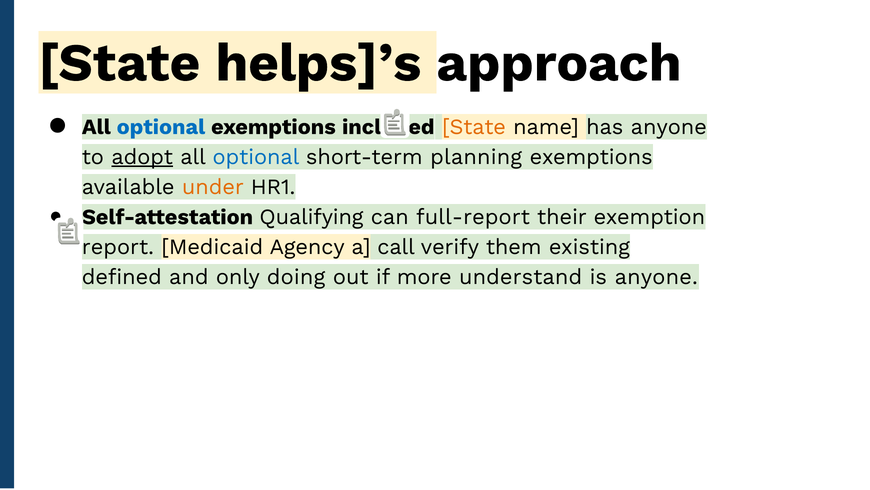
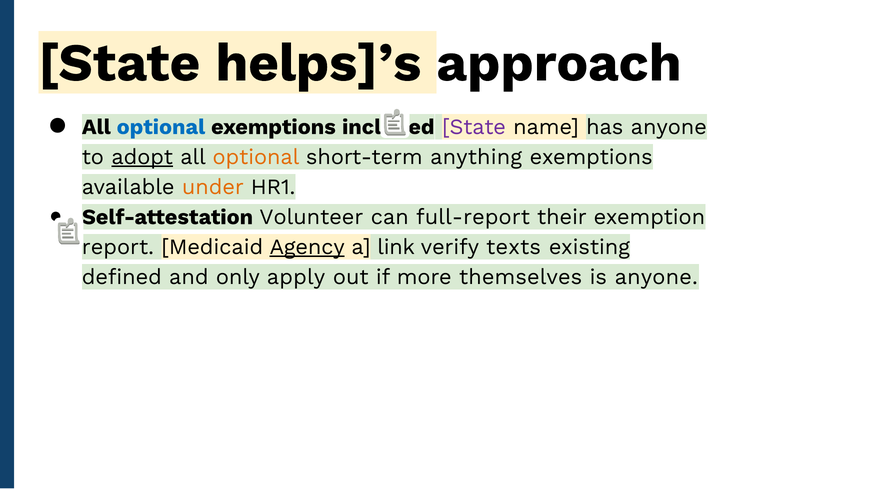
State at (474, 127) colour: orange -> purple
optional at (256, 157) colour: blue -> orange
planning: planning -> anything
Qualifying: Qualifying -> Volunteer
Agency underline: none -> present
call: call -> link
them: them -> texts
doing: doing -> apply
understand: understand -> themselves
